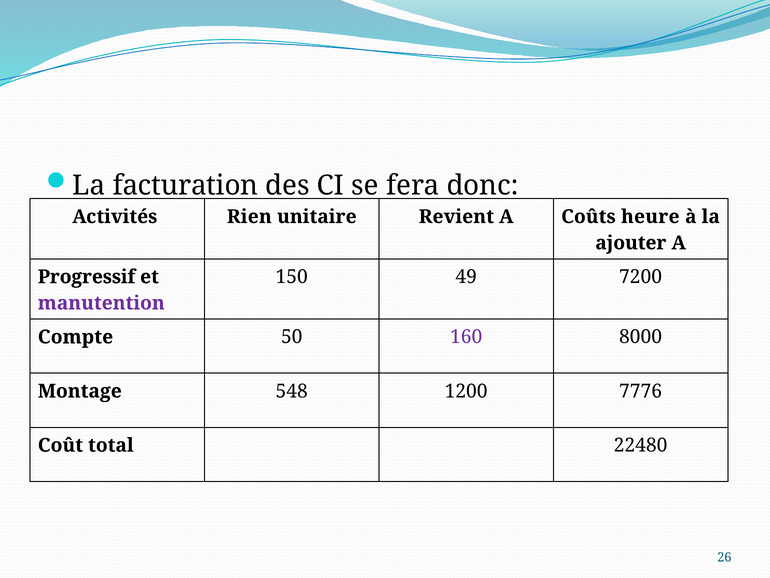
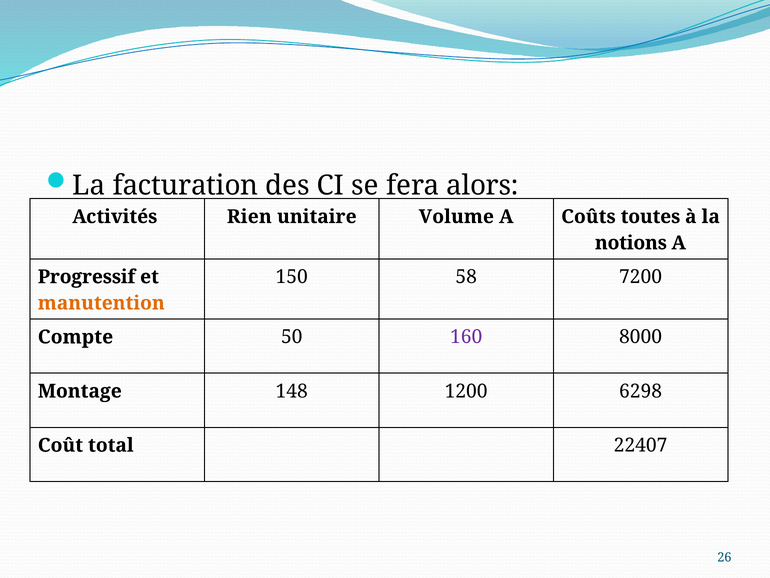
donc: donc -> alors
Revient: Revient -> Volume
heure: heure -> toutes
ajouter: ajouter -> notions
49: 49 -> 58
manutention colour: purple -> orange
548: 548 -> 148
7776: 7776 -> 6298
22480: 22480 -> 22407
